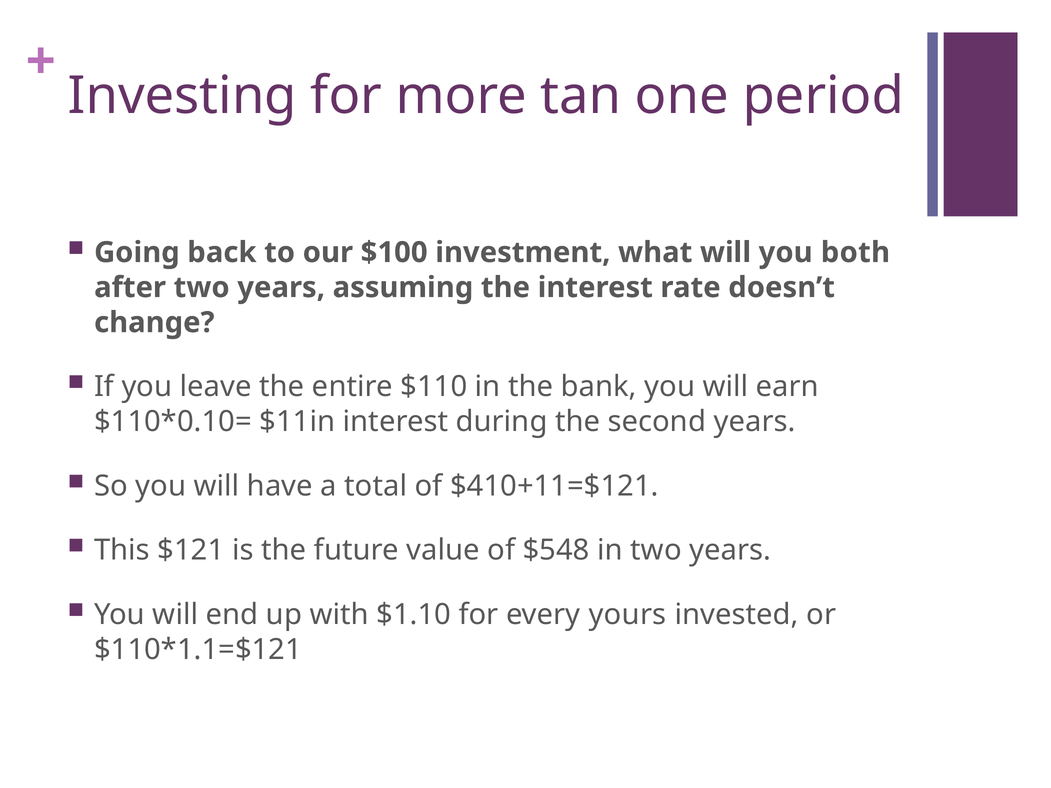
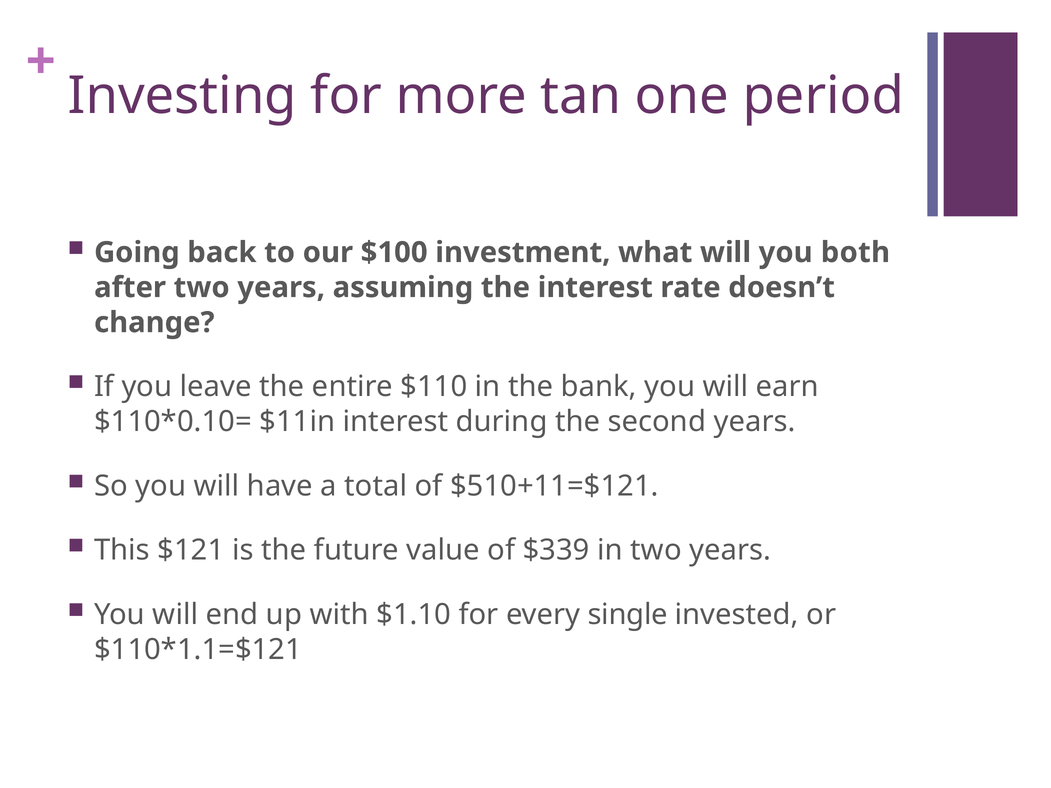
$410+11=$121: $410+11=$121 -> $510+11=$121
$548: $548 -> $339
yours: yours -> single
